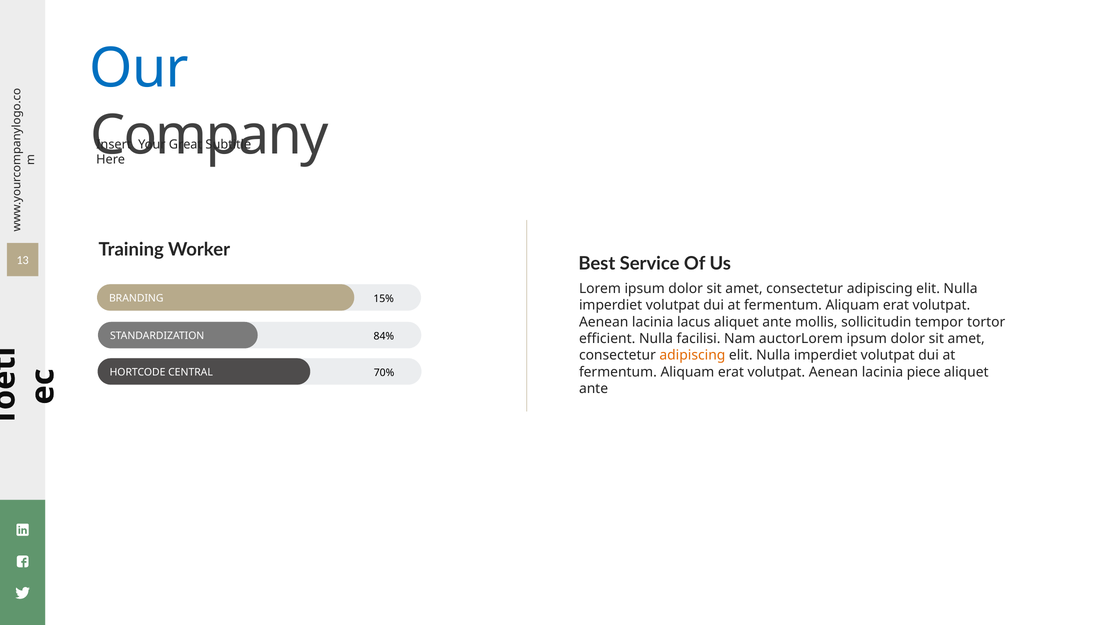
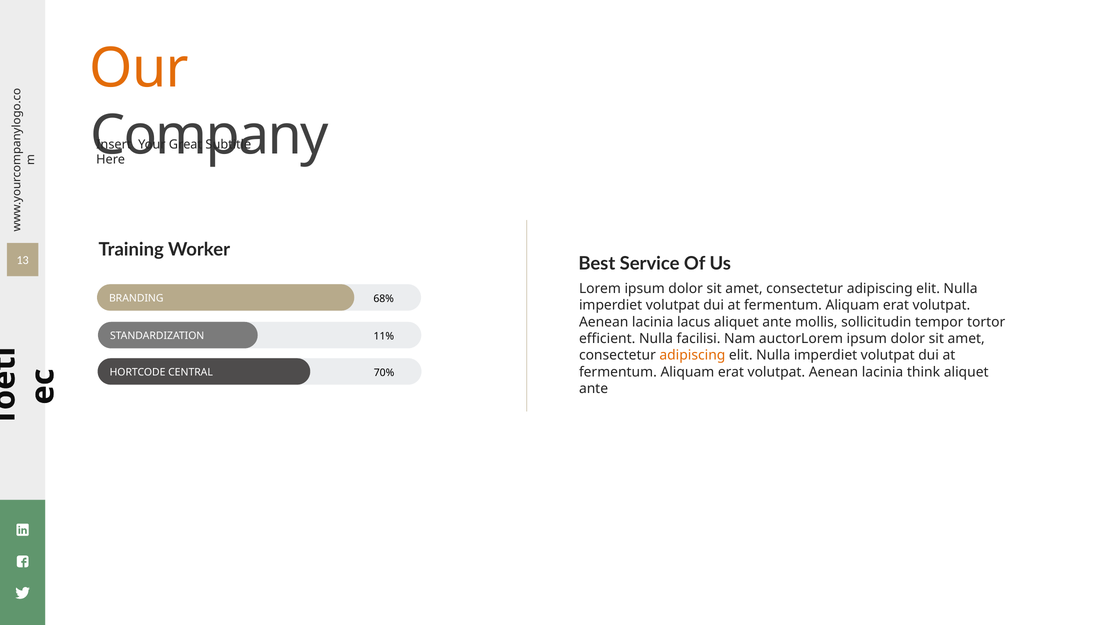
Our colour: blue -> orange
15%: 15% -> 68%
84%: 84% -> 11%
piece: piece -> think
